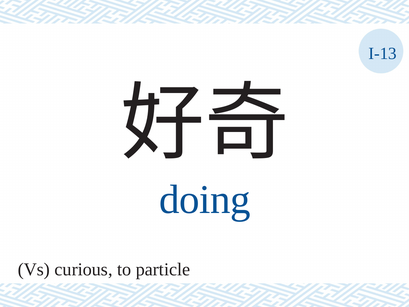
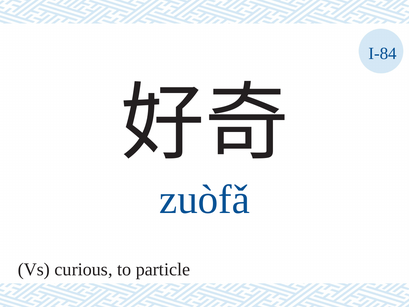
I-13: I-13 -> I-84
doing: doing -> zuòfǎ
